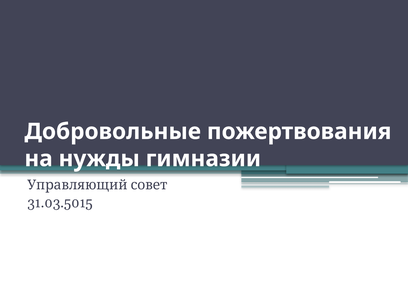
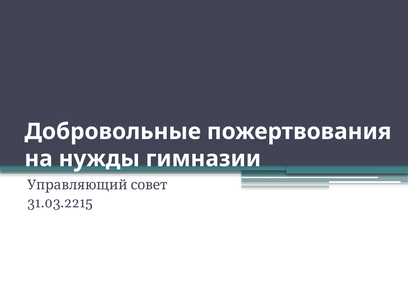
31.03.5015: 31.03.5015 -> 31.03.2215
